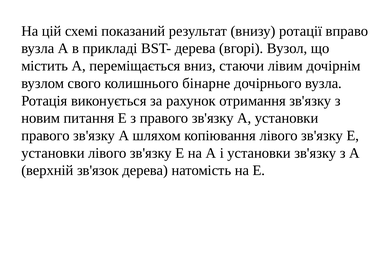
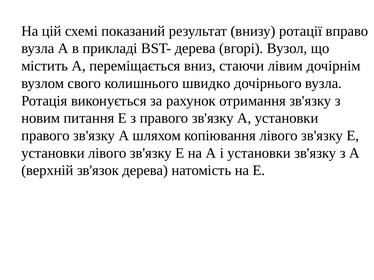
бінарне: бінарне -> швидко
